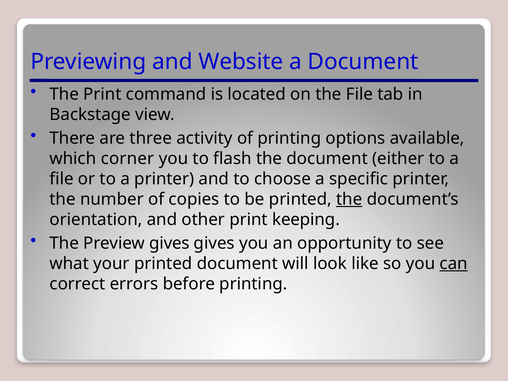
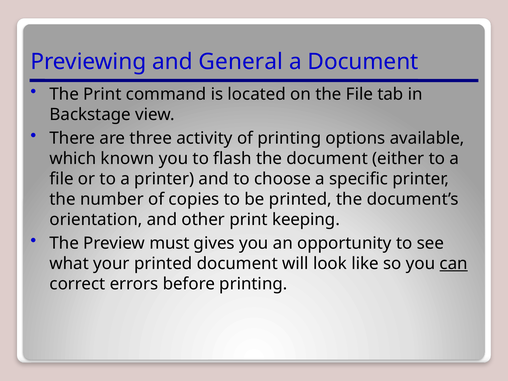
Website: Website -> General
corner: corner -> known
the at (349, 199) underline: present -> none
Preview gives: gives -> must
